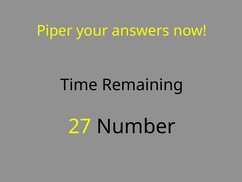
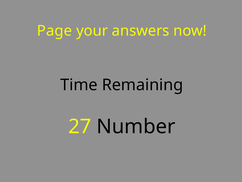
Piper: Piper -> Page
